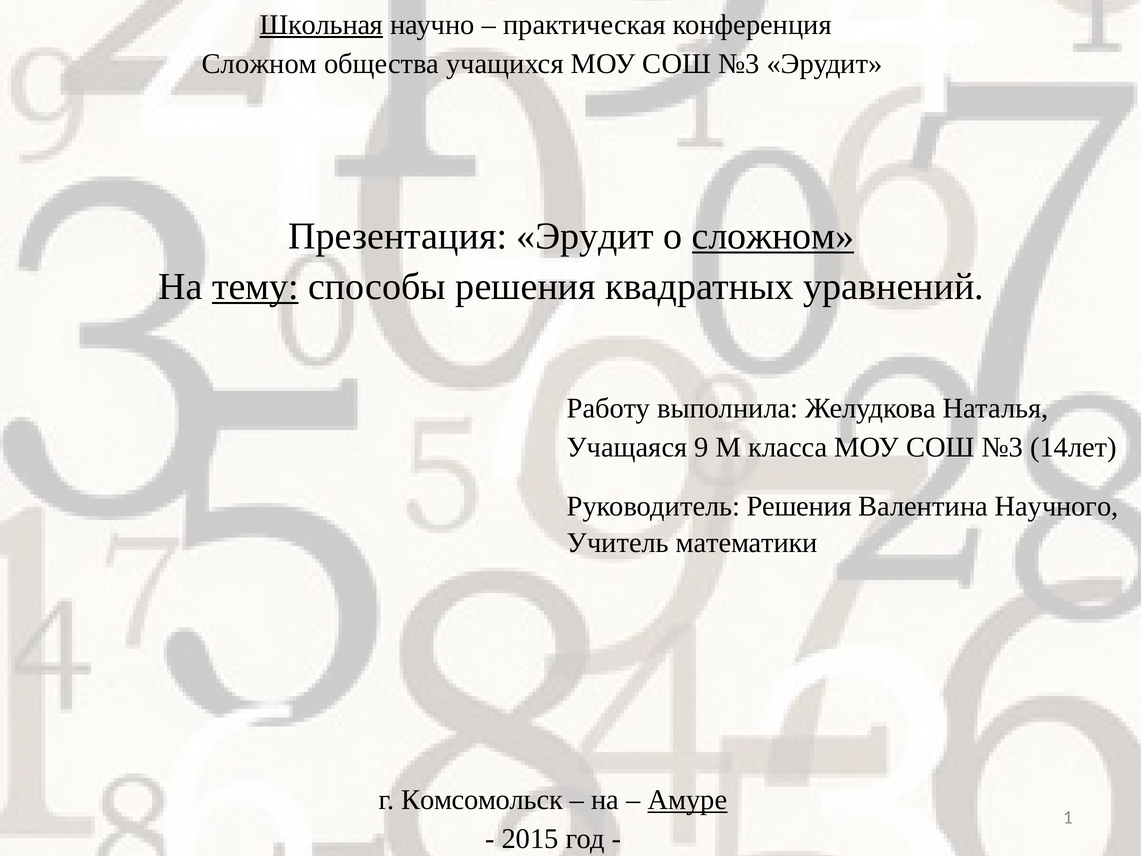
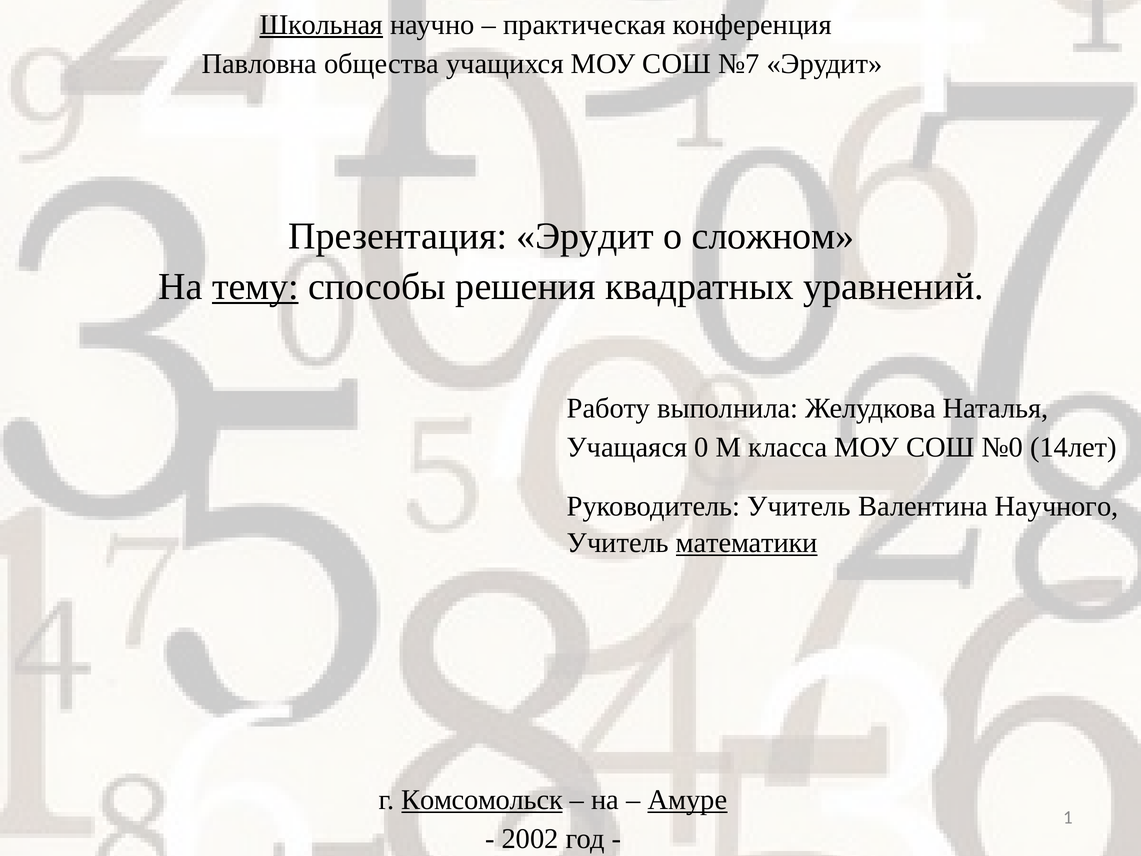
Сложном at (259, 64): Сложном -> Павловна
учащихся МОУ СОШ №3: №3 -> №7
сложном at (773, 236) underline: present -> none
9: 9 -> 0
класса МОУ СОШ №3: №3 -> №0
Руководитель Решения: Решения -> Учитель
математики underline: none -> present
Комсомольск underline: none -> present
2015: 2015 -> 2002
